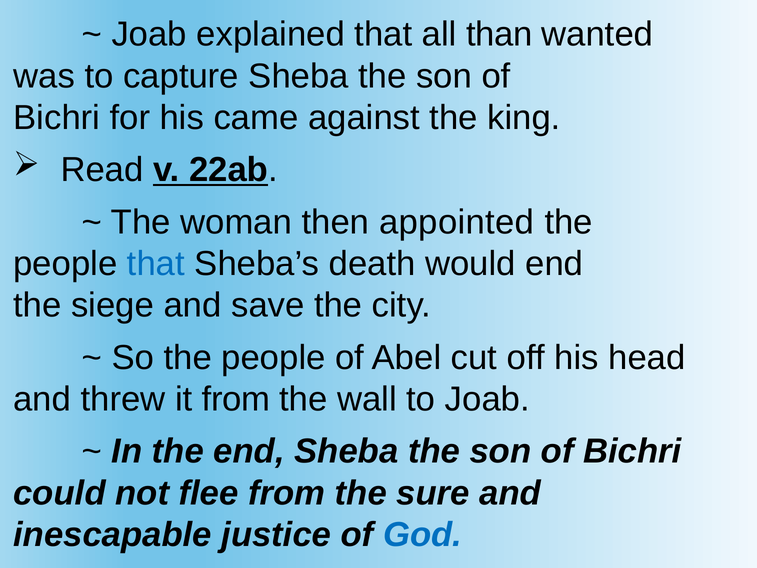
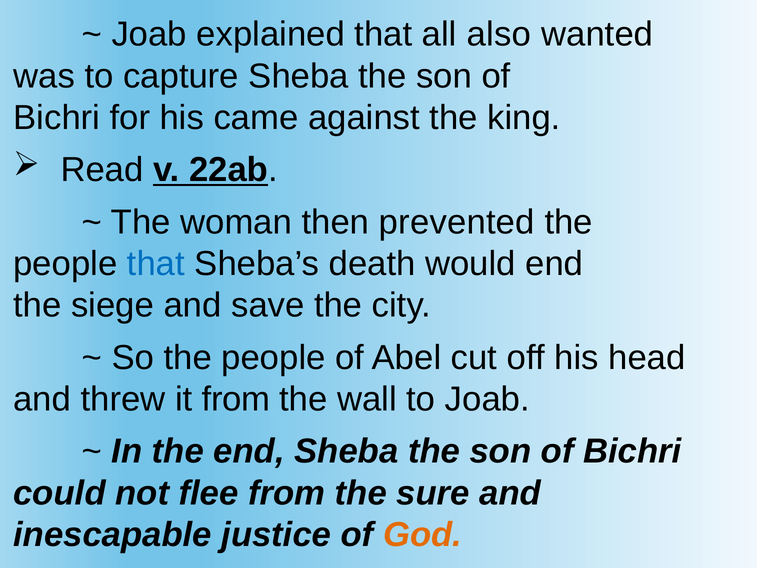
than: than -> also
appointed: appointed -> prevented
God colour: blue -> orange
